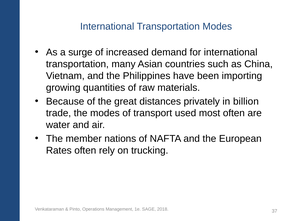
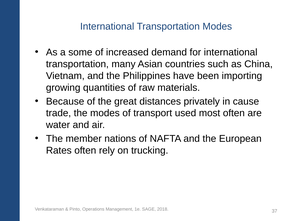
surge: surge -> some
billion: billion -> cause
